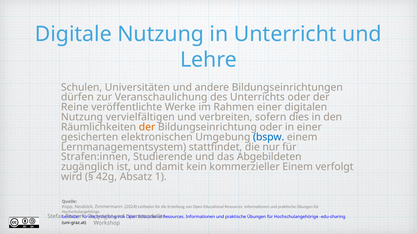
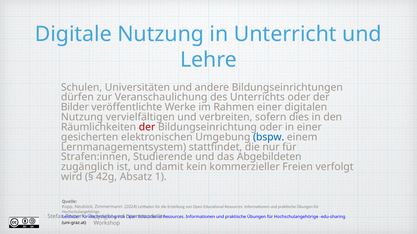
Reine: Reine -> Bilder
der at (147, 127) colour: orange -> red
kommerzieller Einem: Einem -> Freien
